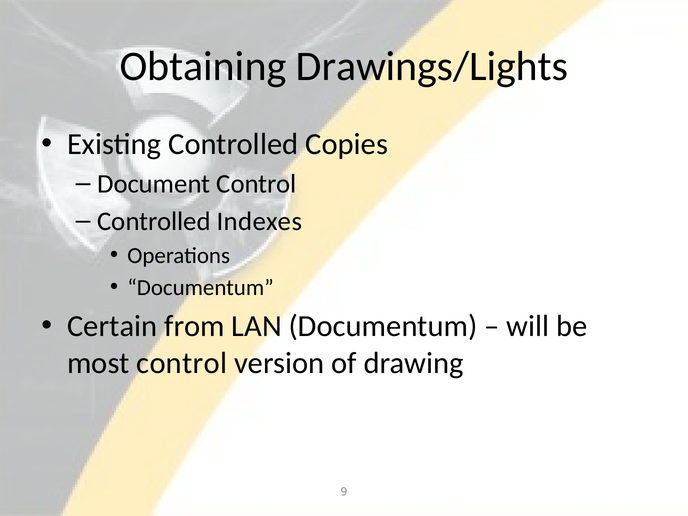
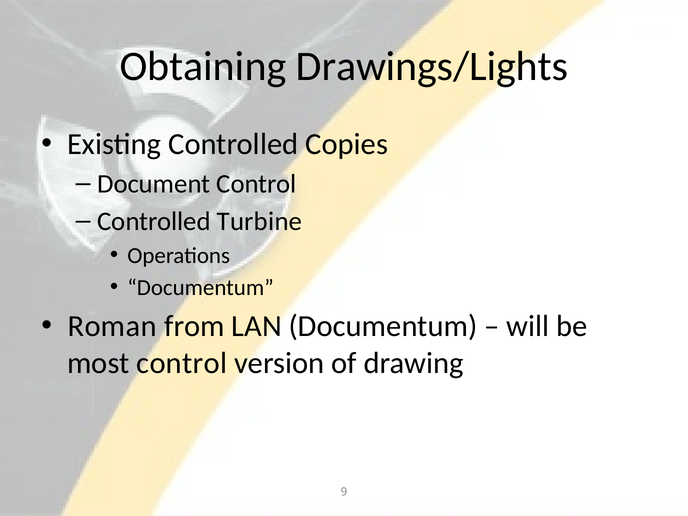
Indexes: Indexes -> Turbine
Certain: Certain -> Roman
